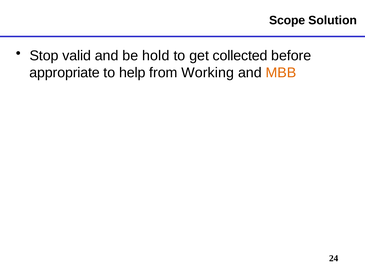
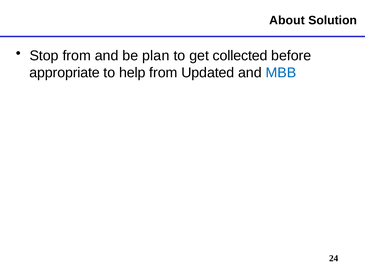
Scope: Scope -> About
Stop valid: valid -> from
hold: hold -> plan
Working: Working -> Updated
MBB colour: orange -> blue
